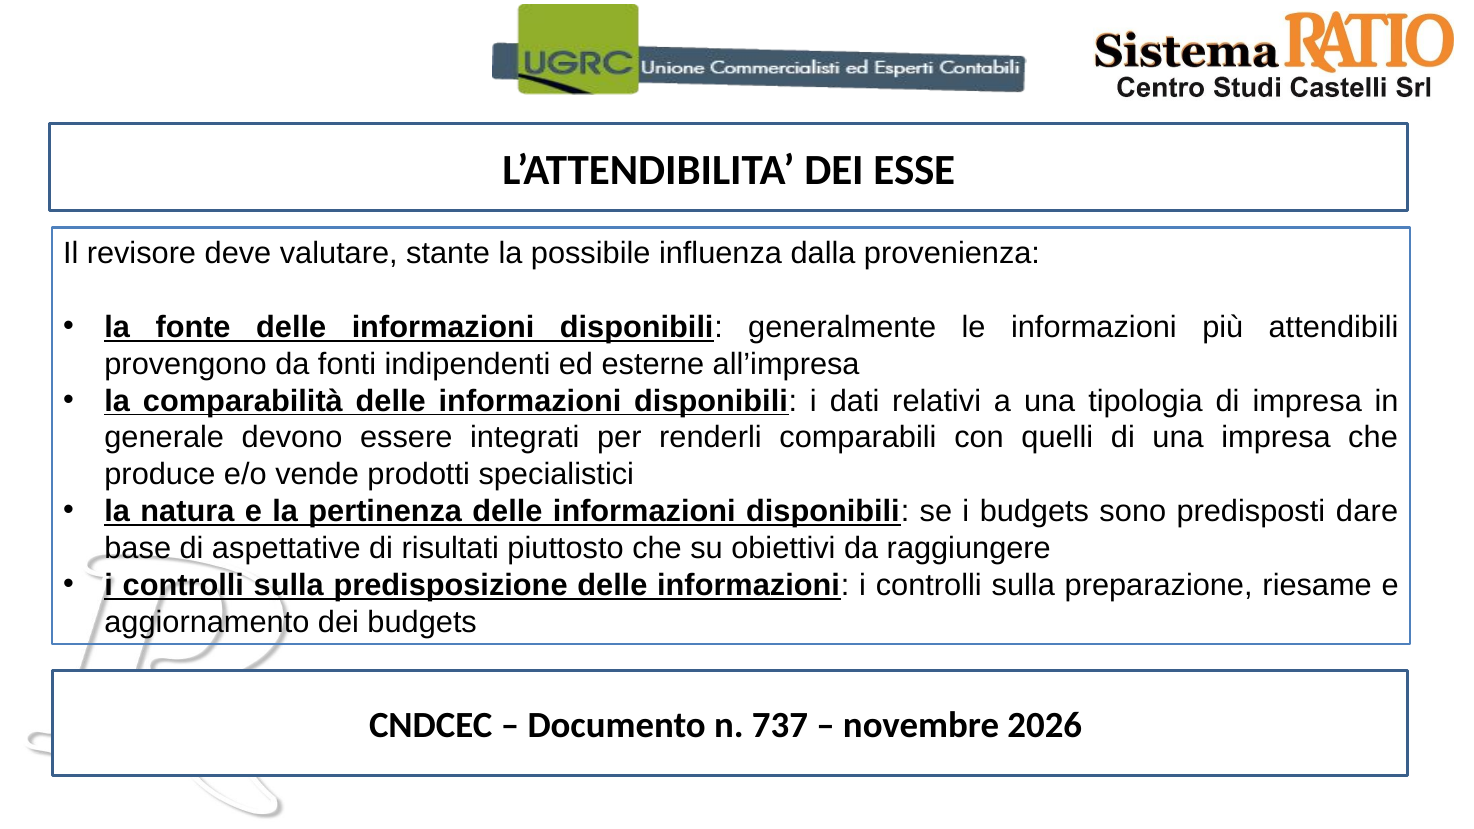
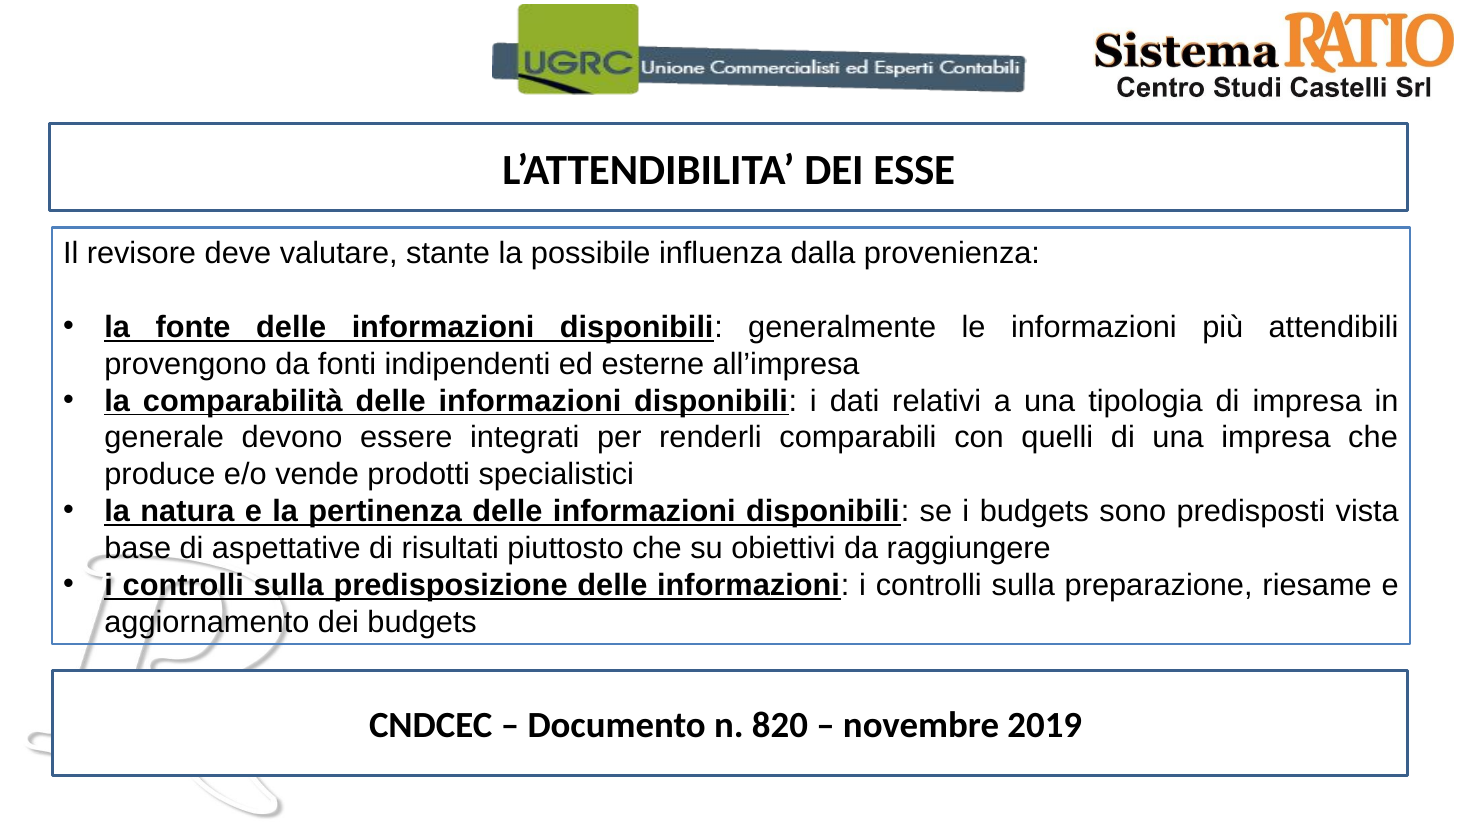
dare: dare -> vista
737: 737 -> 820
2026: 2026 -> 2019
